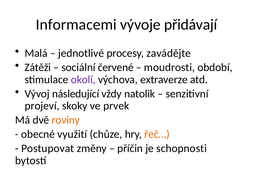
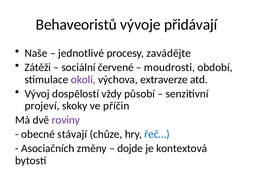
Informacemi: Informacemi -> Behaveoristů
Malá: Malá -> Naše
následující: následující -> dospělostí
natolik: natolik -> působí
prvek: prvek -> příčin
roviny colour: orange -> purple
využití: využití -> stávají
řeč… colour: orange -> blue
Postupovat: Postupovat -> Asociačních
příčin: příčin -> dojde
schopnosti: schopnosti -> kontextová
